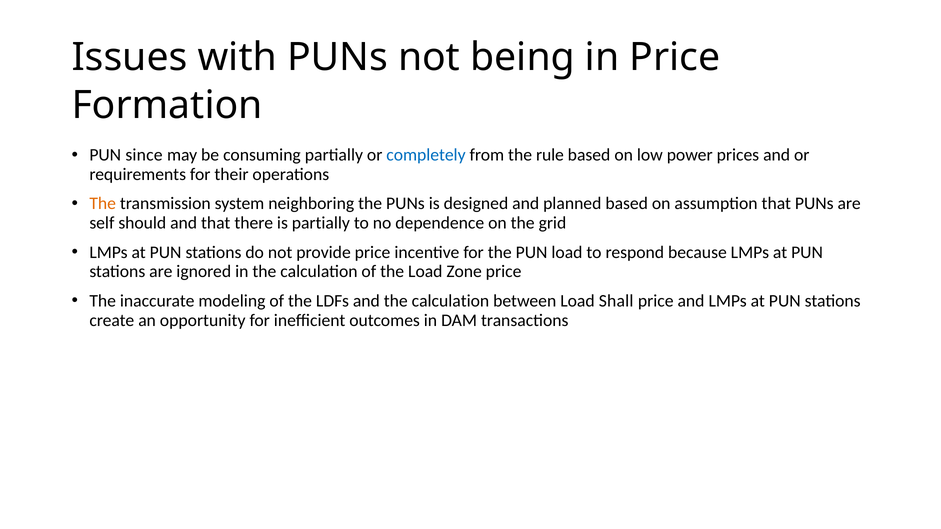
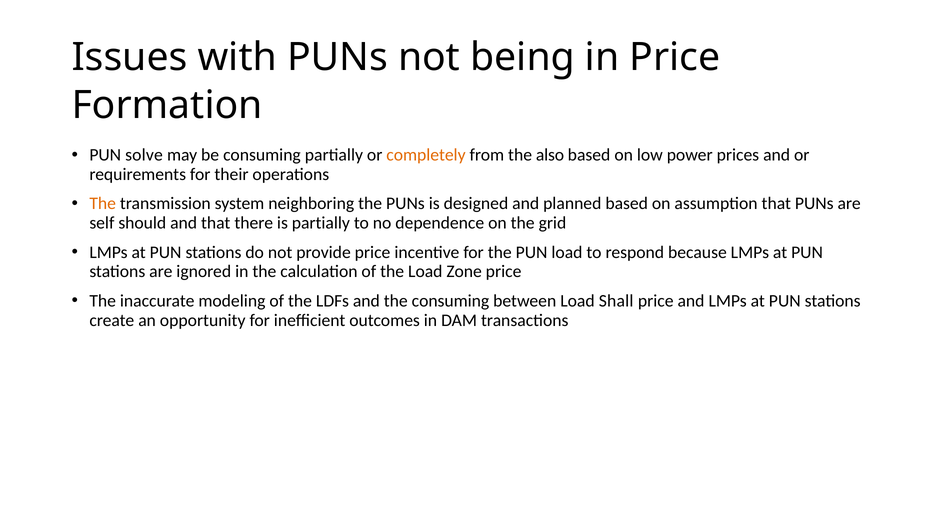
since: since -> solve
completely colour: blue -> orange
rule: rule -> also
and the calculation: calculation -> consuming
